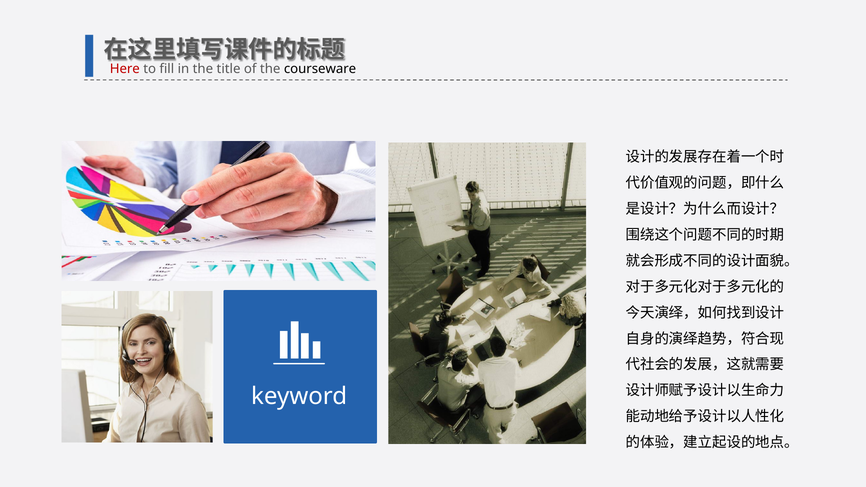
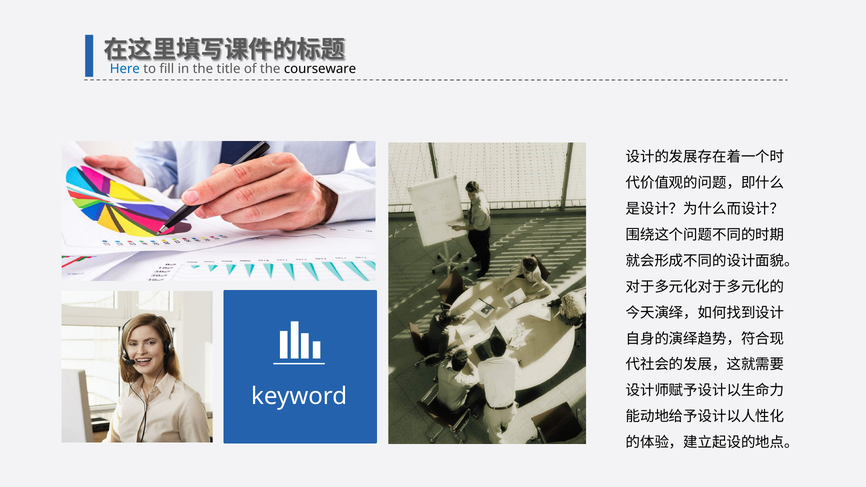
Here colour: red -> blue
